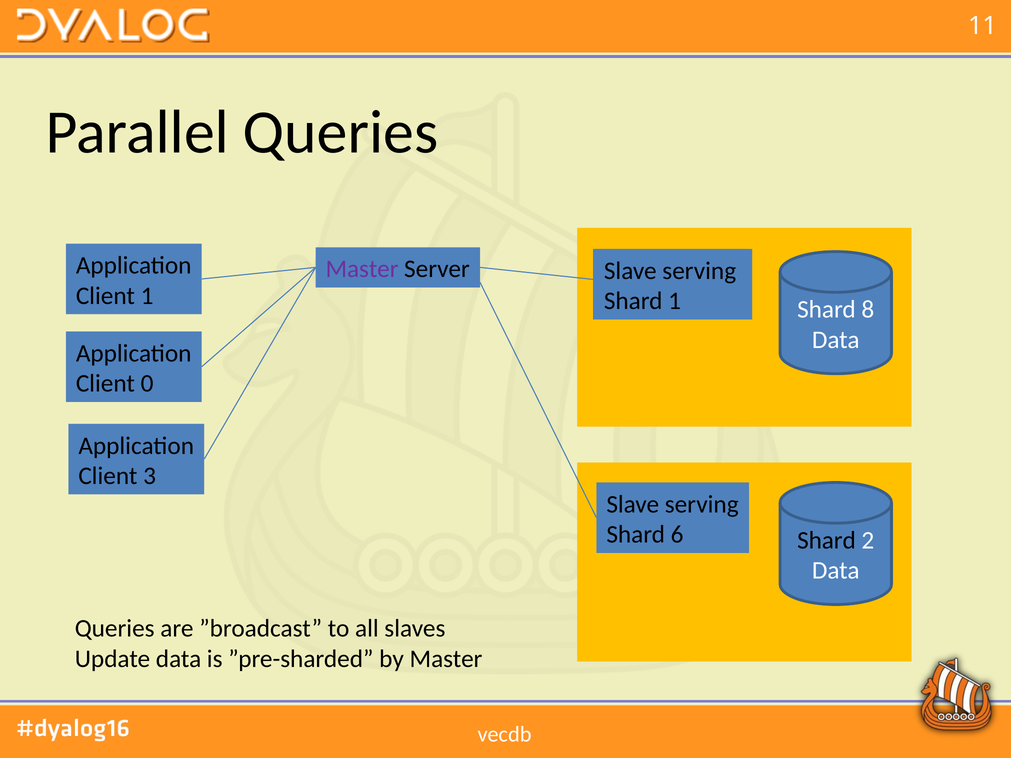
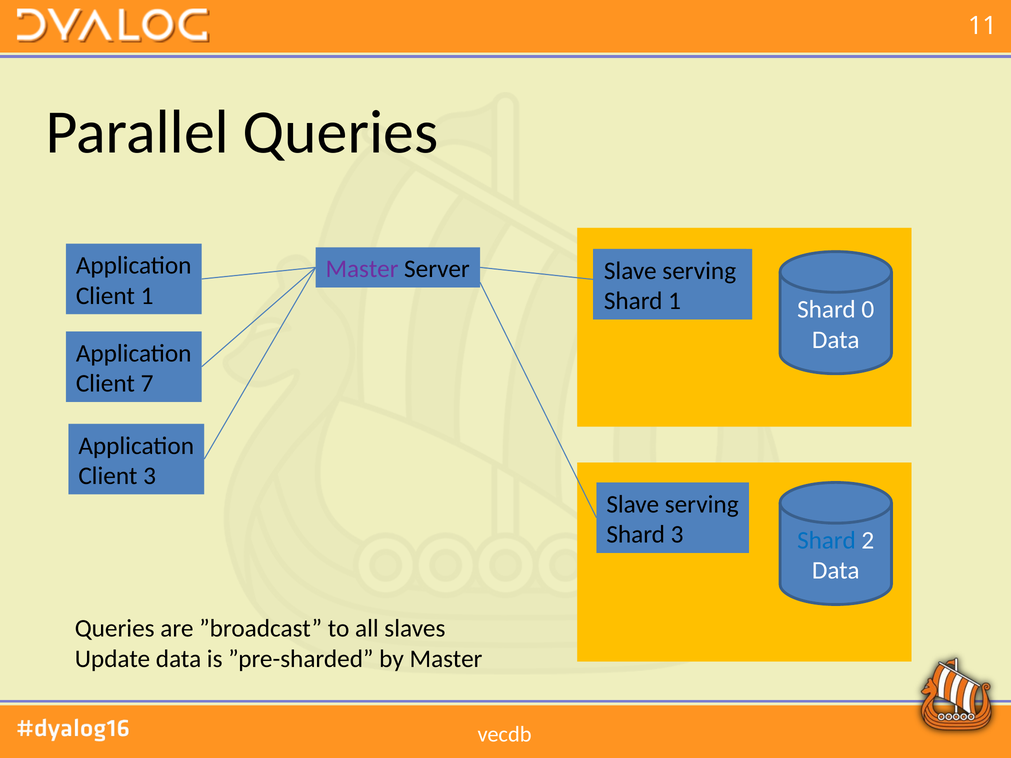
8: 8 -> 0
0: 0 -> 7
Shard 6: 6 -> 3
Shard at (827, 540) colour: black -> blue
